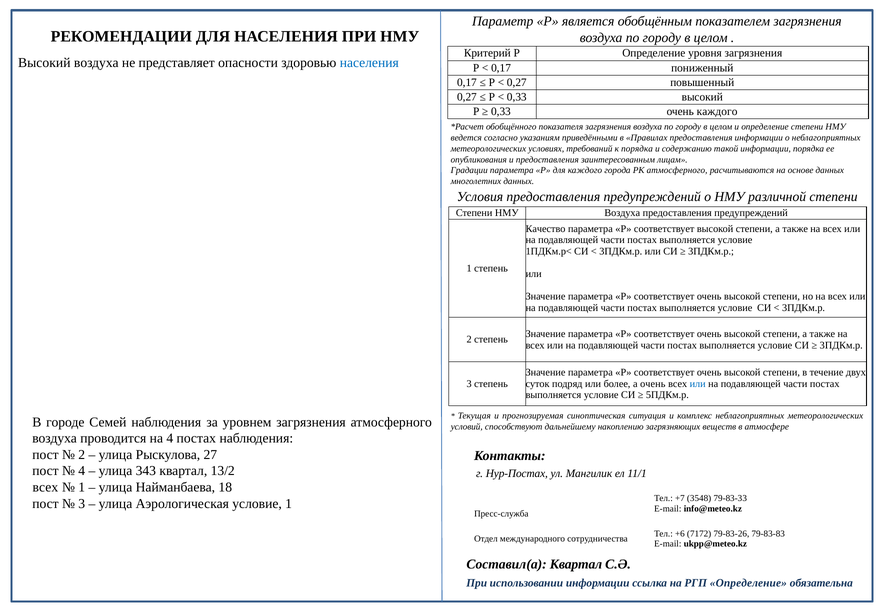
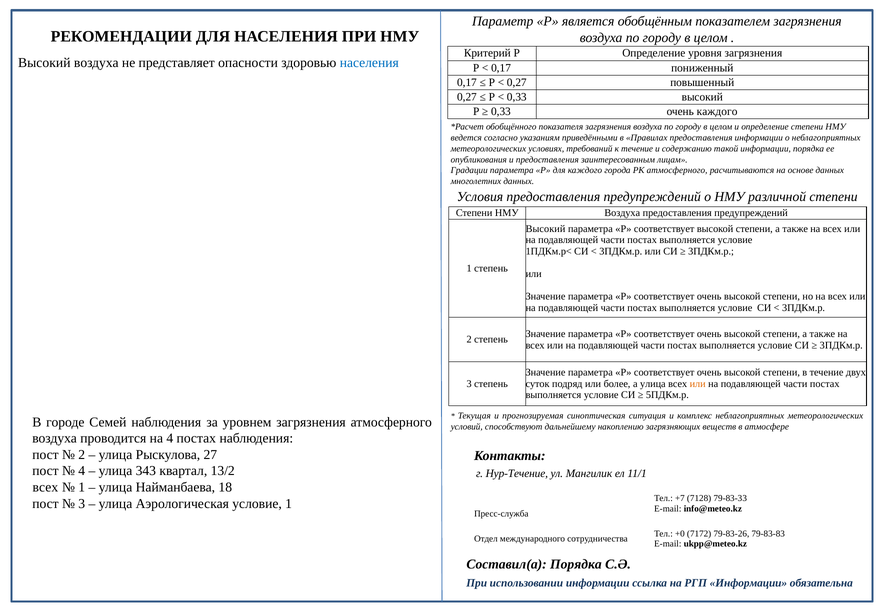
к порядка: порядка -> течение
Качество at (546, 229): Качество -> Высокий
а очень: очень -> улица
или at (698, 384) colour: blue -> orange
Нур-Постах: Нур-Постах -> Нур-Течение
3548: 3548 -> 7128
+6: +6 -> +0
Составил(а Квартал: Квартал -> Порядка
РГП Определение: Определение -> Информации
